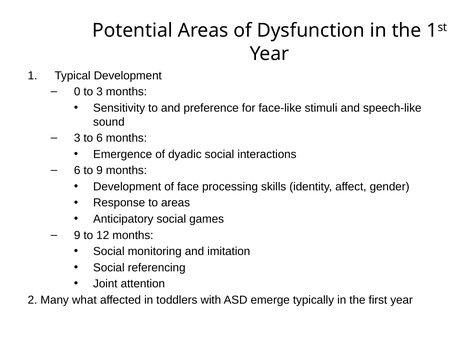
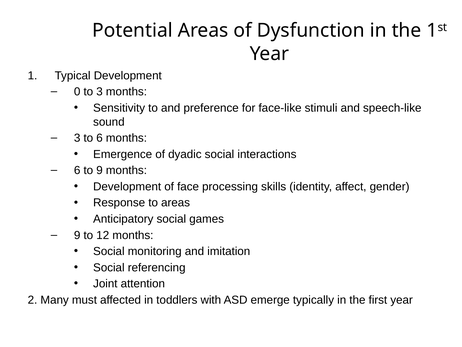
what: what -> must
